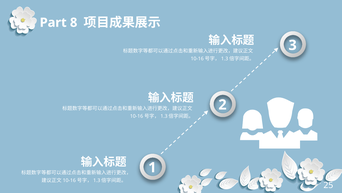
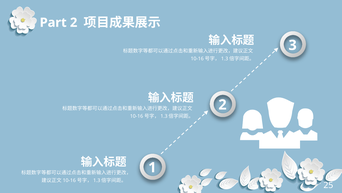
Part 8: 8 -> 2
